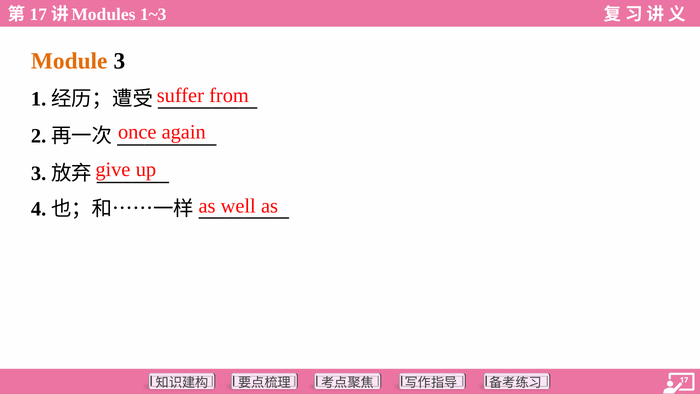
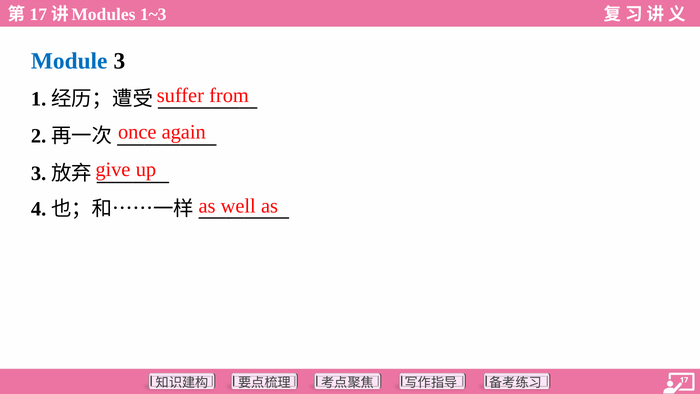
Module colour: orange -> blue
